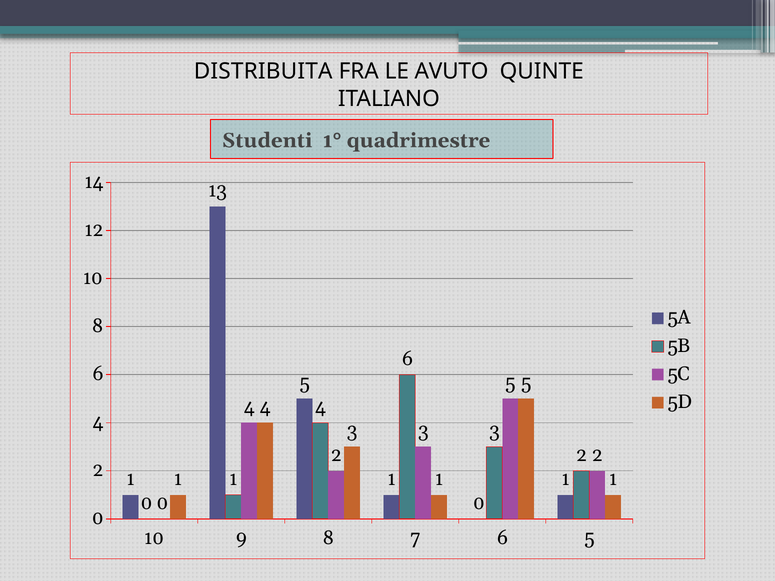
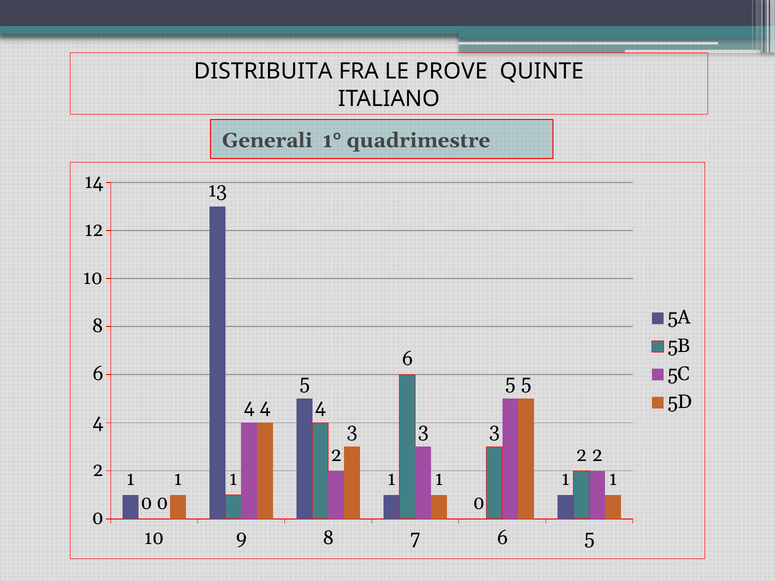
AVUTO: AVUTO -> PROVE
Studenti: Studenti -> Generali
